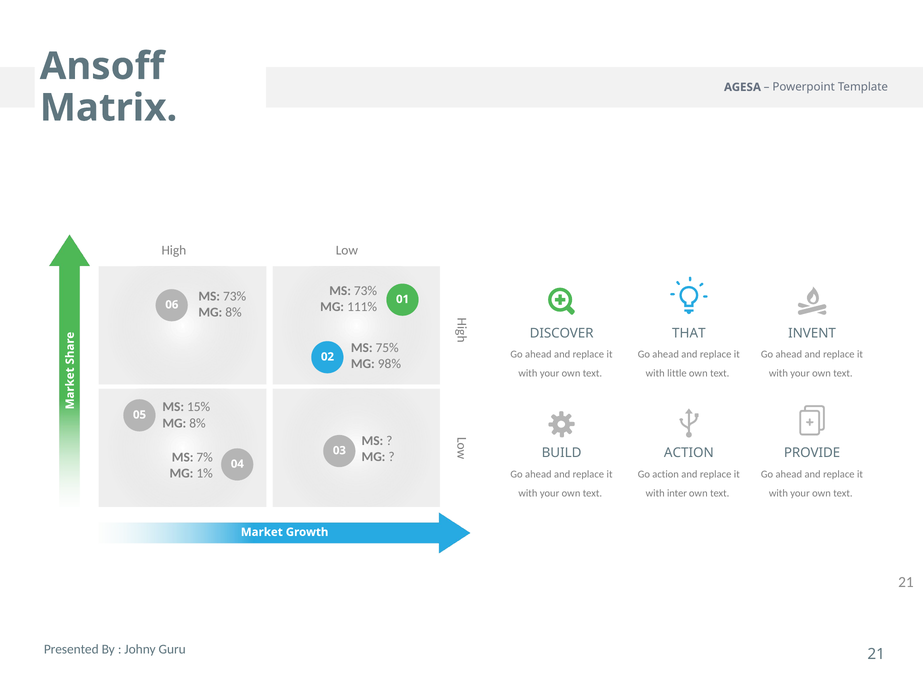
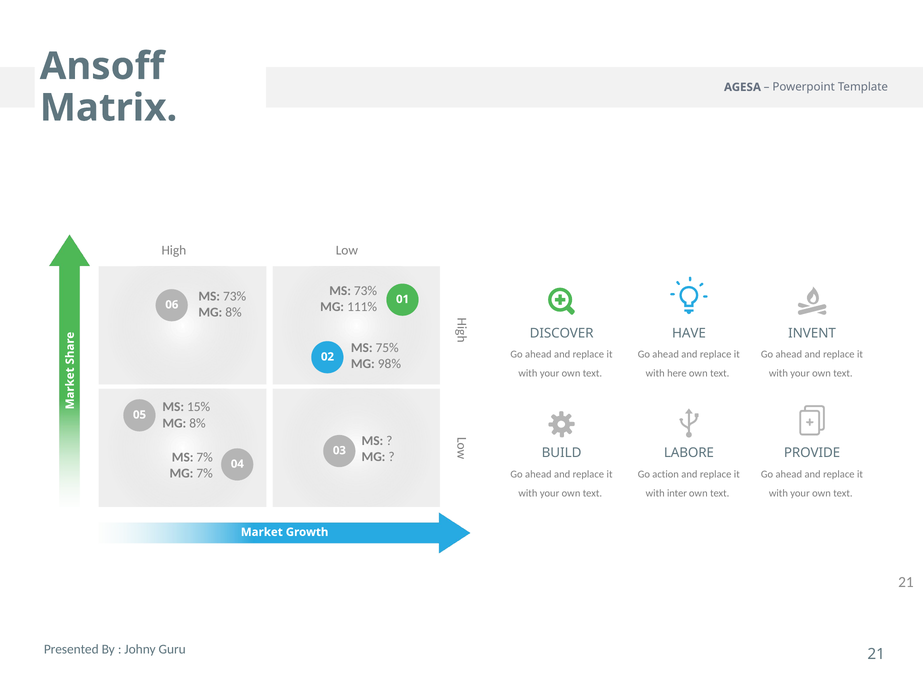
THAT: THAT -> HAVE
little: little -> here
ACTION at (689, 453): ACTION -> LABORE
MG 1%: 1% -> 7%
